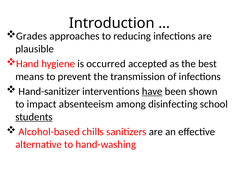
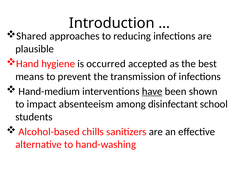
Grades: Grades -> Shared
Hand-sanitizer: Hand-sanitizer -> Hand-medium
disinfecting: disinfecting -> disinfectant
students underline: present -> none
